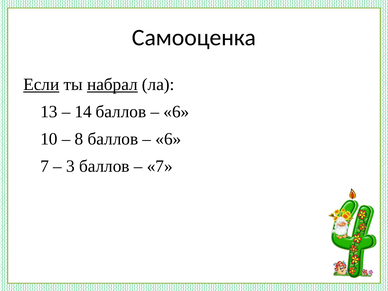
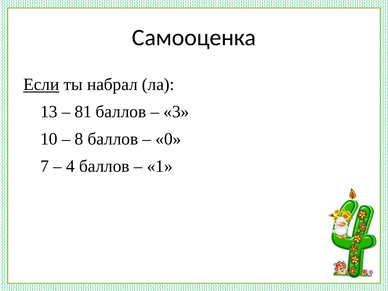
набрал underline: present -> none
14: 14 -> 81
6 at (176, 112): 6 -> 3
6 at (168, 139): 6 -> 0
3: 3 -> 4
7 at (160, 166): 7 -> 1
